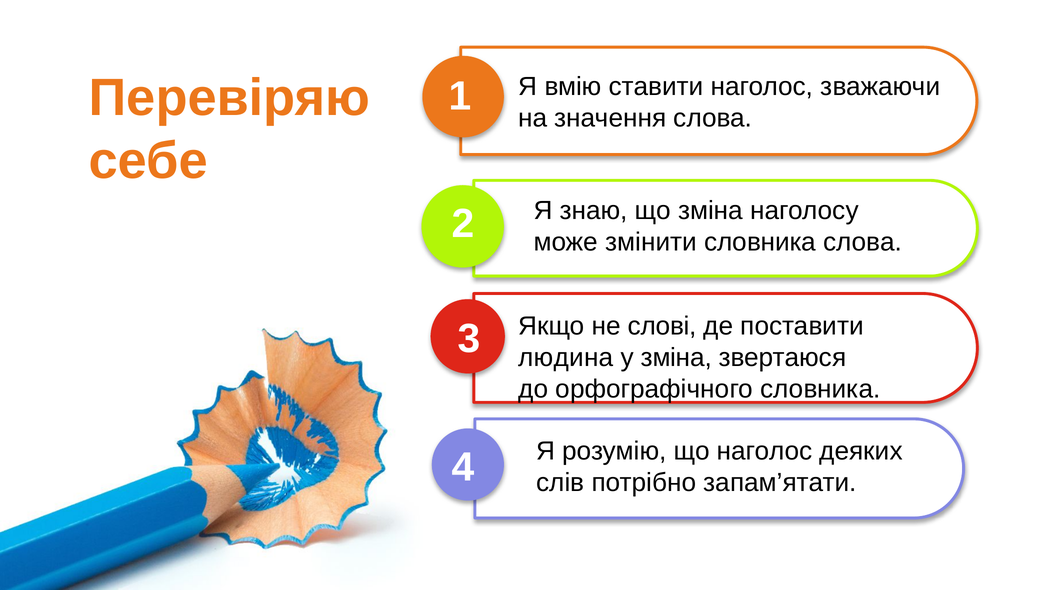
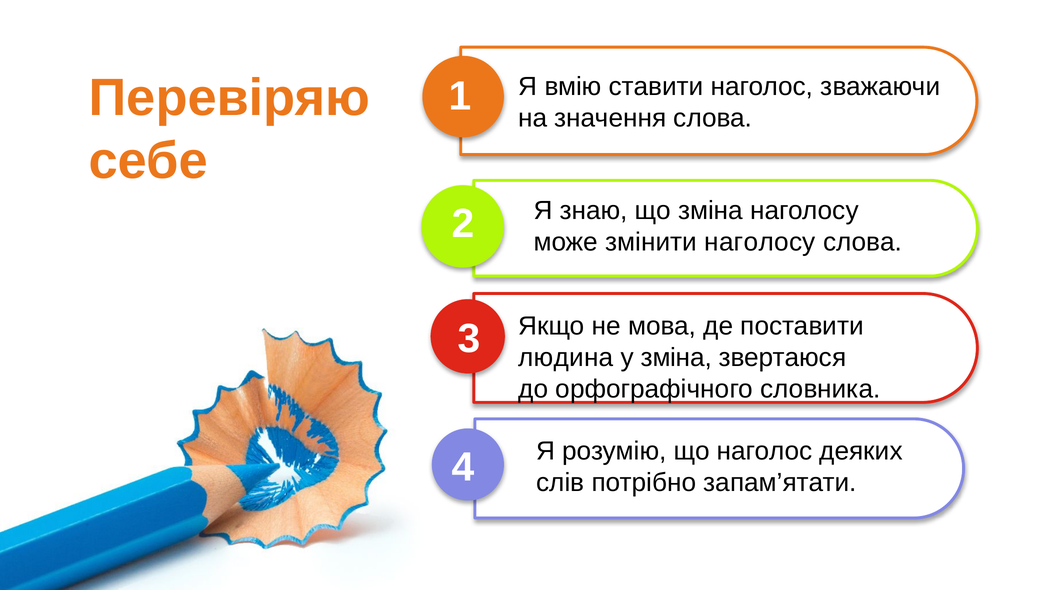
змінити словника: словника -> наголосу
слові: слові -> мова
